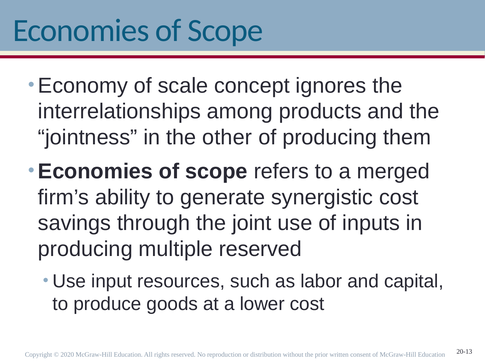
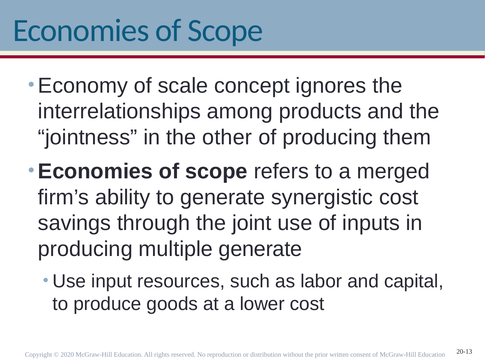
multiple reserved: reserved -> generate
